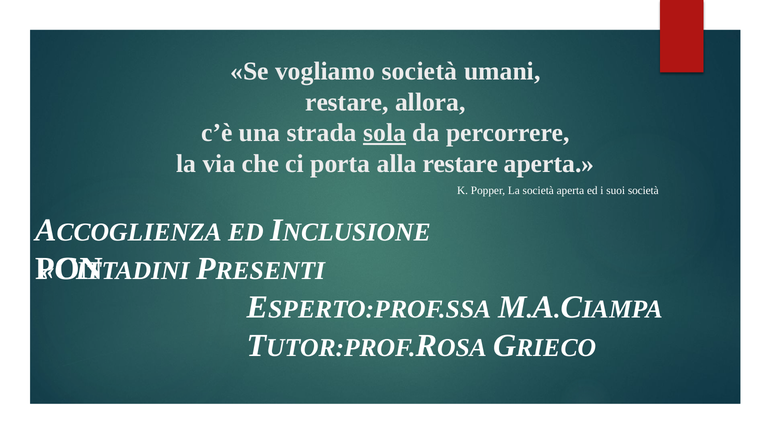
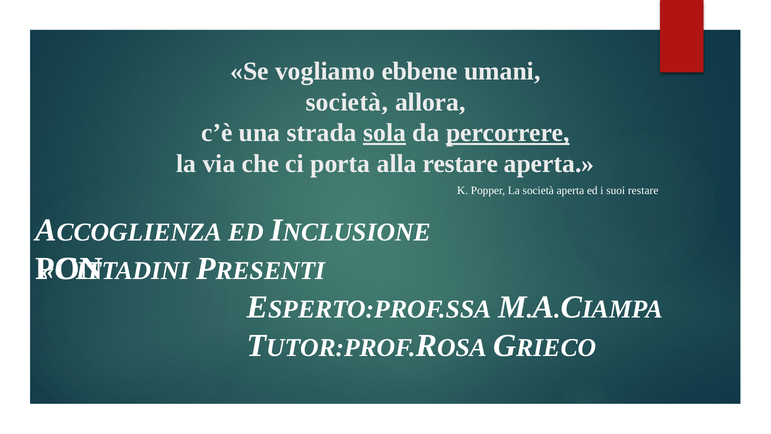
vogliamo società: società -> ebbene
restare at (347, 102): restare -> società
percorrere underline: none -> present
suoi società: società -> restare
